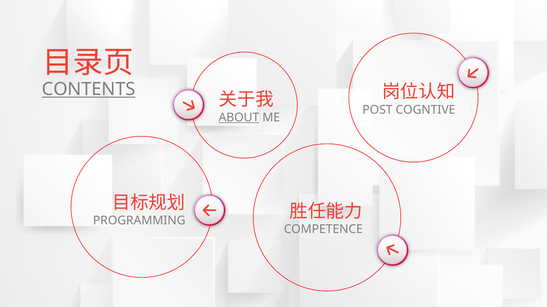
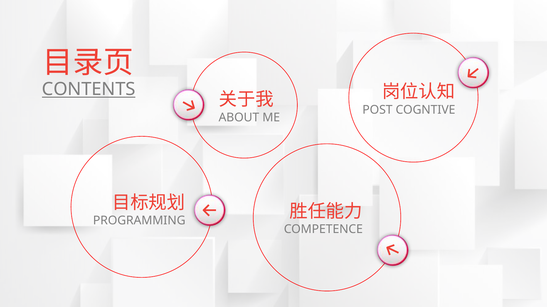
ABOUT underline: present -> none
